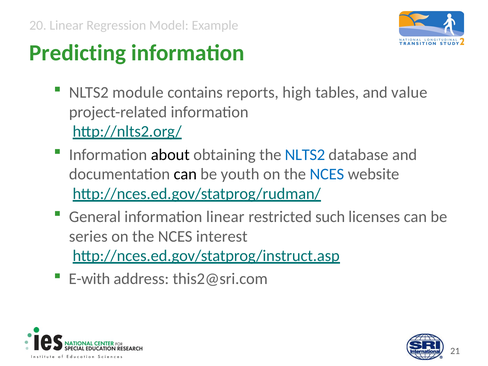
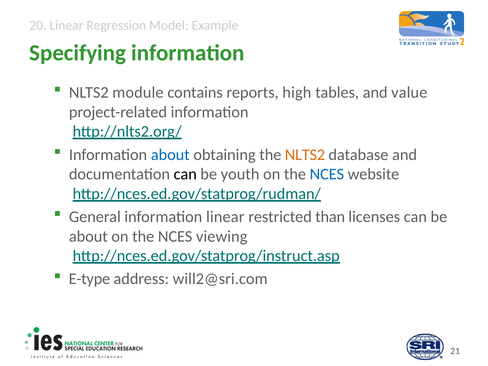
Predicting: Predicting -> Specifying
about at (170, 155) colour: black -> blue
NLTS2 at (305, 155) colour: blue -> orange
such: such -> than
series at (88, 236): series -> about
interest: interest -> viewing
E-with: E-with -> E-type
this2@sri.com: this2@sri.com -> will2@sri.com
